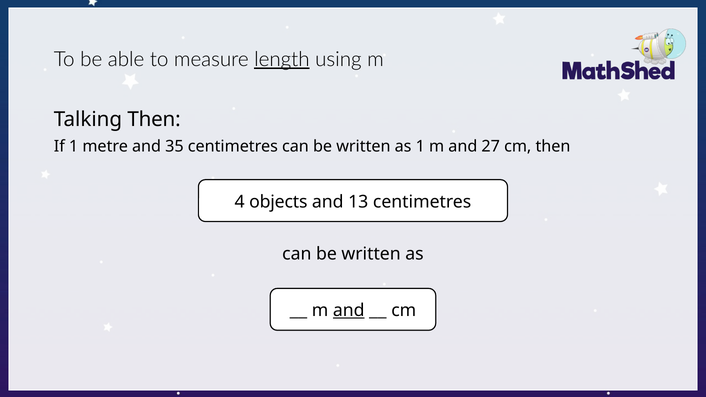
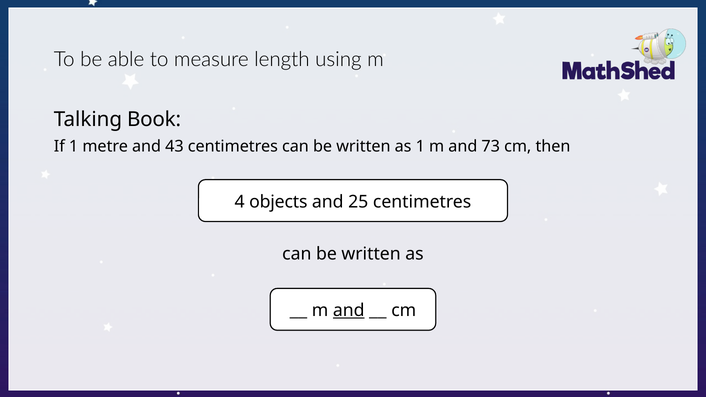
length underline: present -> none
Talking Then: Then -> Book
35: 35 -> 43
27: 27 -> 73
13: 13 -> 25
